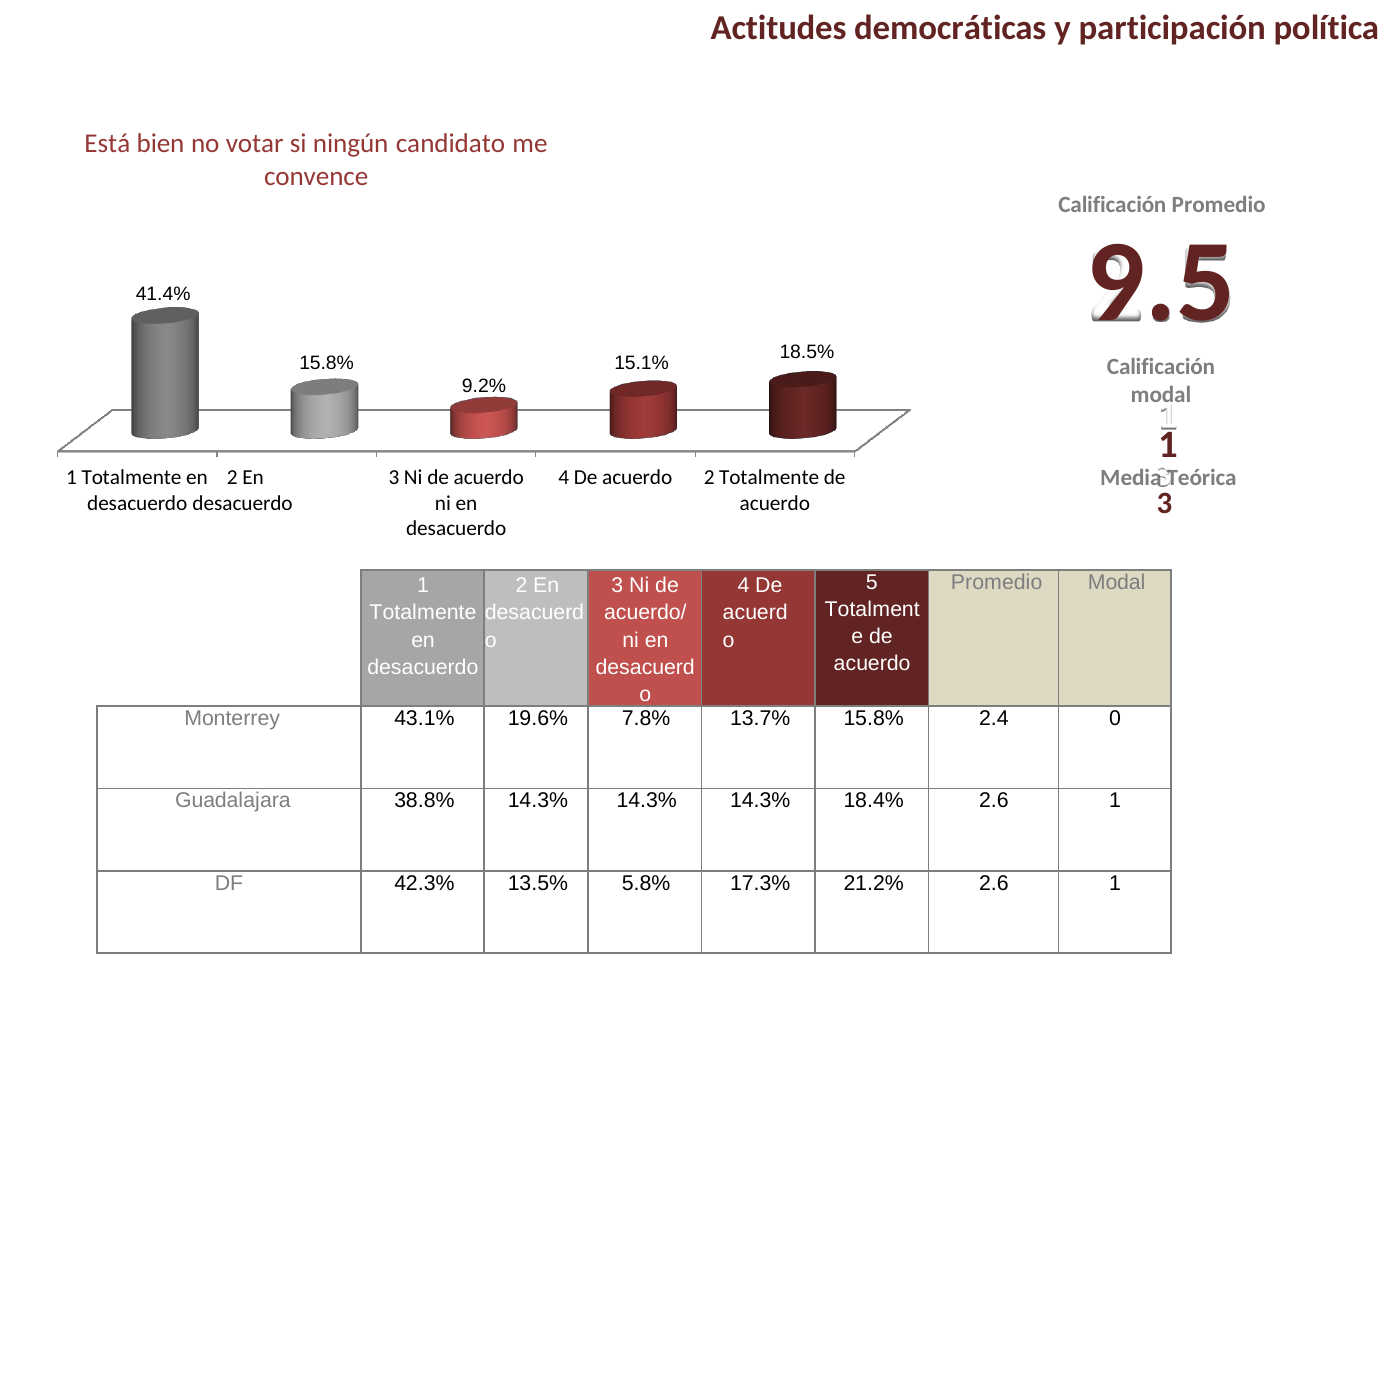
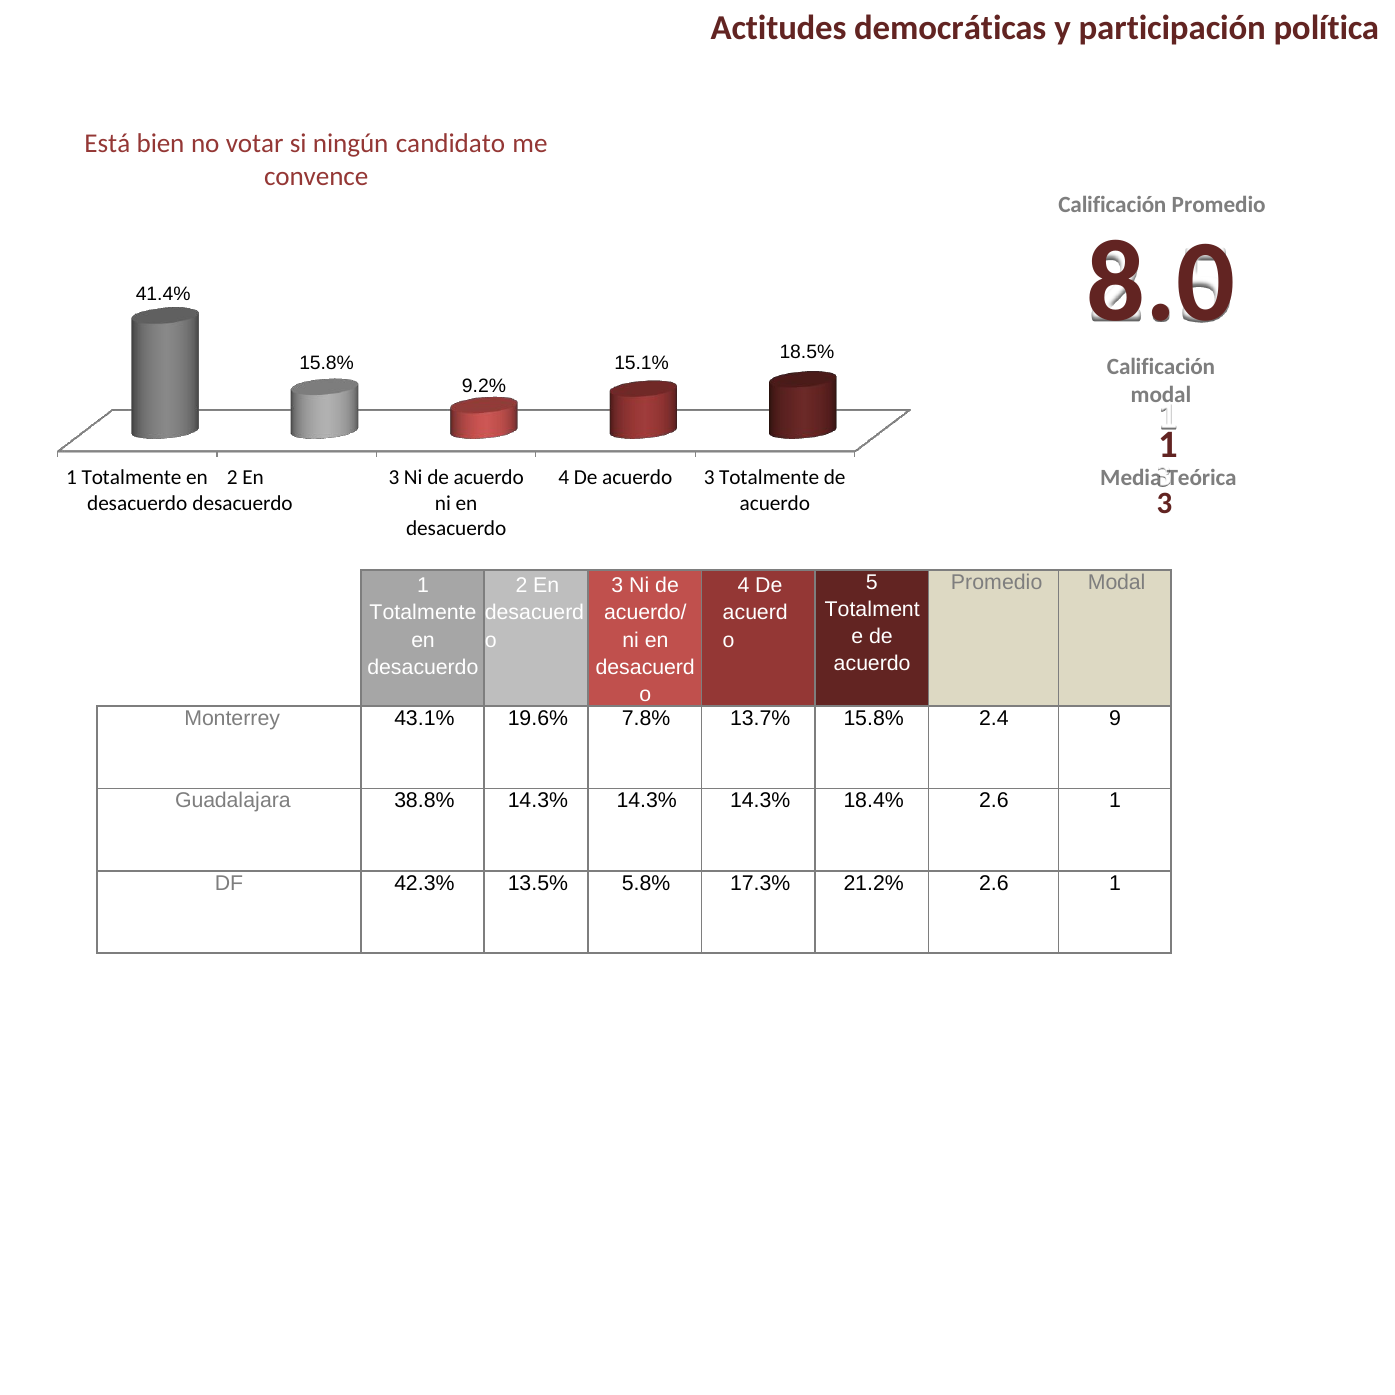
9.5: 9.5 -> 8.0
acuerdo 2: 2 -> 3
0: 0 -> 9
